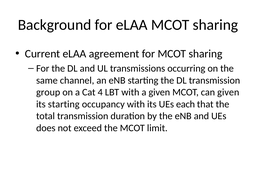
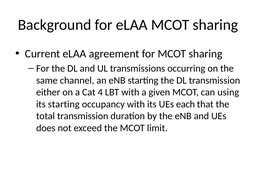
group: group -> either
can given: given -> using
